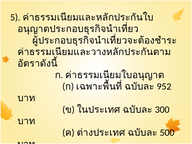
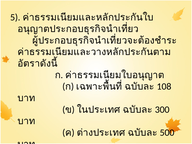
952: 952 -> 108
